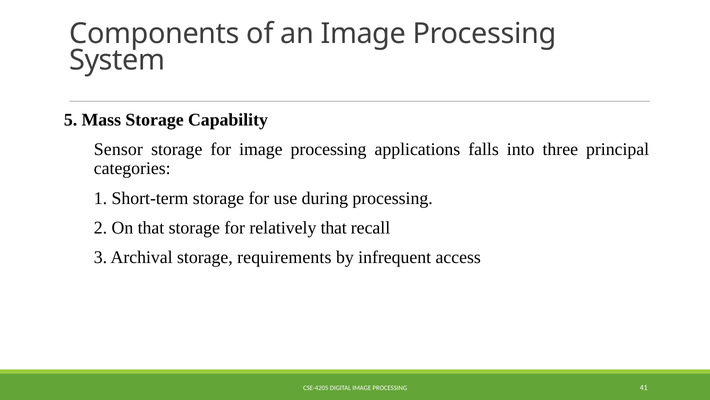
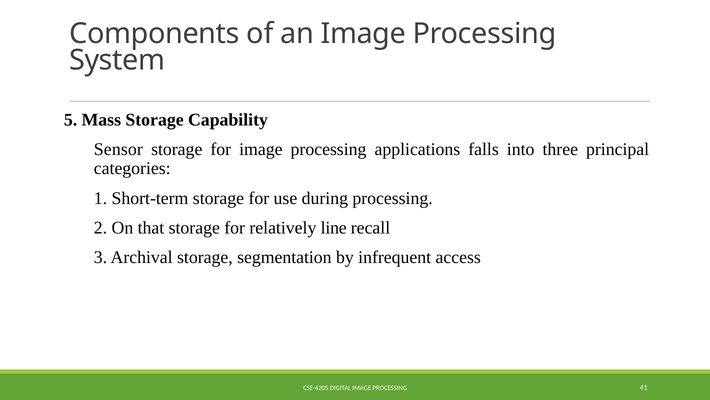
relatively that: that -> line
requirements: requirements -> segmentation
